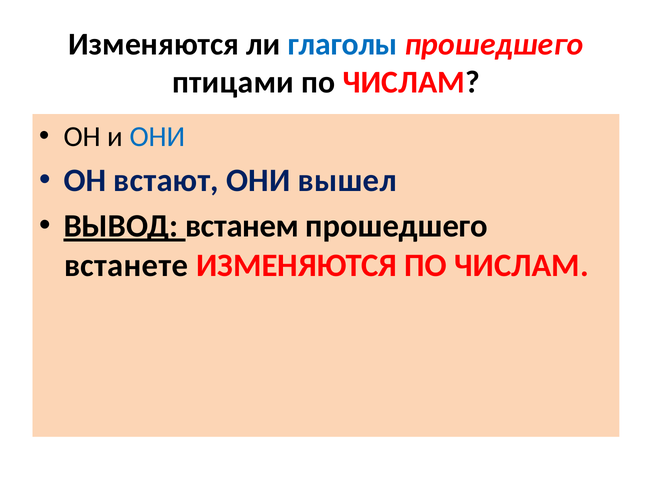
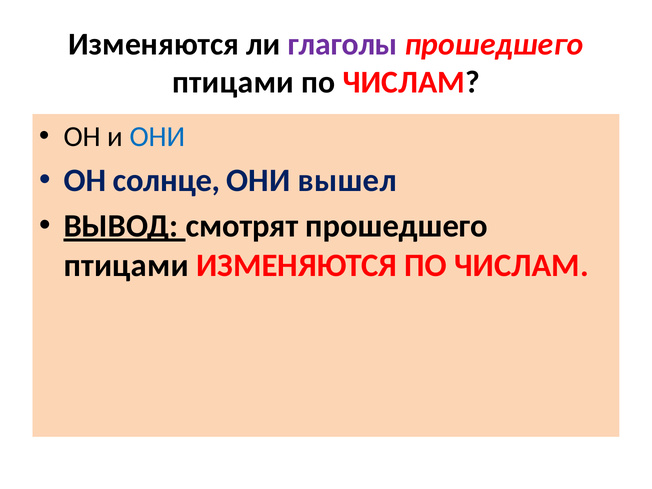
глаголы colour: blue -> purple
встают: встают -> солнце
встанем: встанем -> смотрят
встанете at (126, 265): встанете -> птицами
